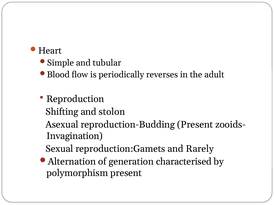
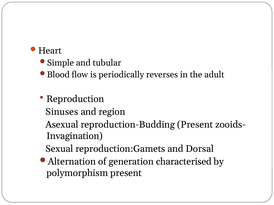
Shifting: Shifting -> Sinuses
stolon: stolon -> region
Rarely: Rarely -> Dorsal
